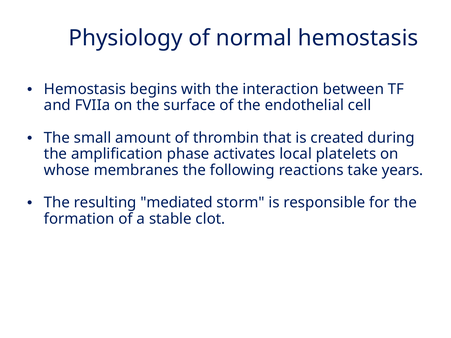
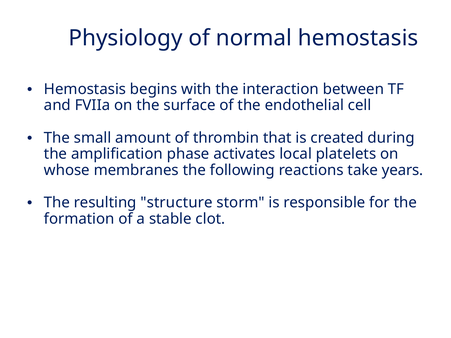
mediated: mediated -> structure
